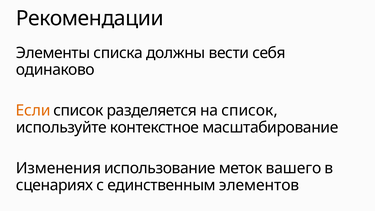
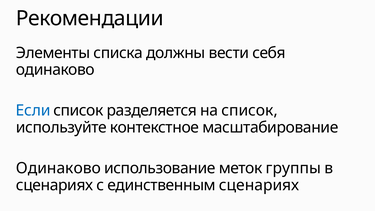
Если colour: orange -> blue
Изменения at (58, 168): Изменения -> Одинаково
вашего: вашего -> группы
единственным элементов: элементов -> сценариях
